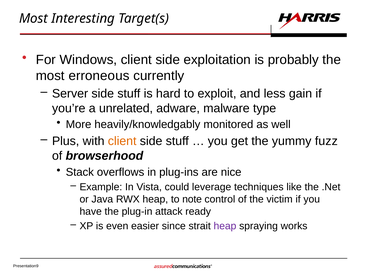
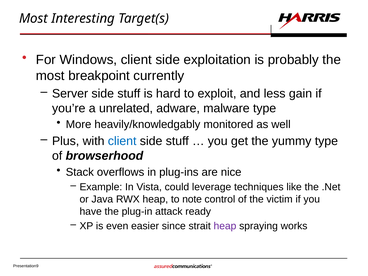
erroneous: erroneous -> breakpoint
client at (122, 141) colour: orange -> blue
yummy fuzz: fuzz -> type
